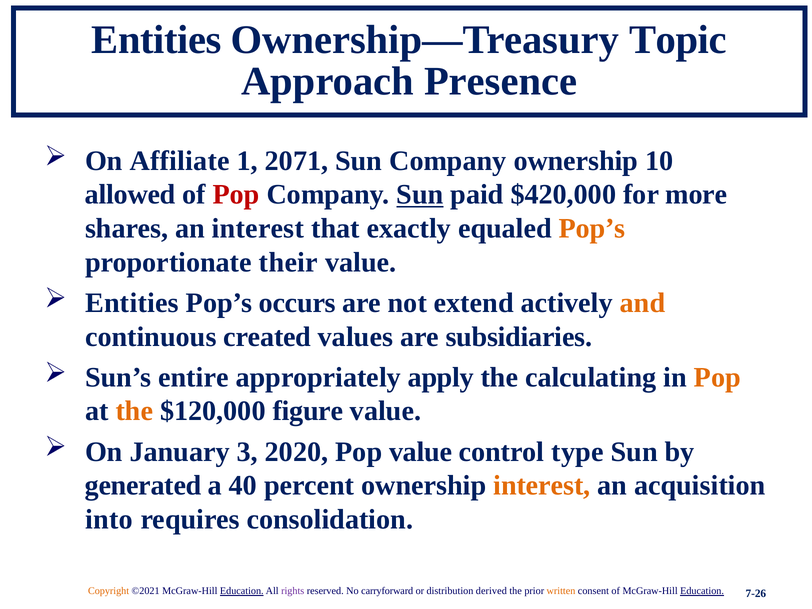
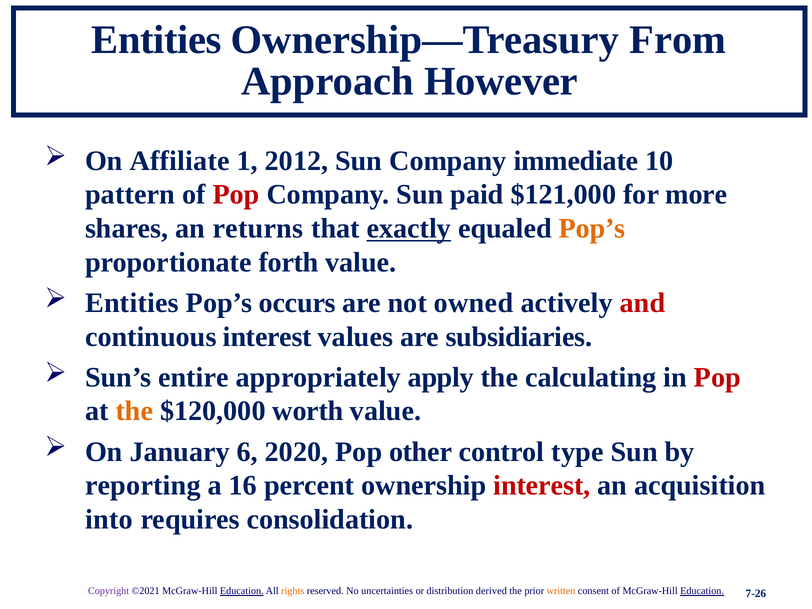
Topic: Topic -> From
Presence: Presence -> However
2071: 2071 -> 2012
Company ownership: ownership -> immediate
allowed: allowed -> pattern
Sun at (420, 195) underline: present -> none
$420,000: $420,000 -> $121,000
an interest: interest -> returns
exactly underline: none -> present
their: their -> forth
extend: extend -> owned
and colour: orange -> red
continuous created: created -> interest
Pop at (717, 377) colour: orange -> red
figure: figure -> worth
3: 3 -> 6
Pop value: value -> other
generated: generated -> reporting
40: 40 -> 16
interest at (542, 486) colour: orange -> red
Copyright colour: orange -> purple
rights colour: purple -> orange
carryforward: carryforward -> uncertainties
